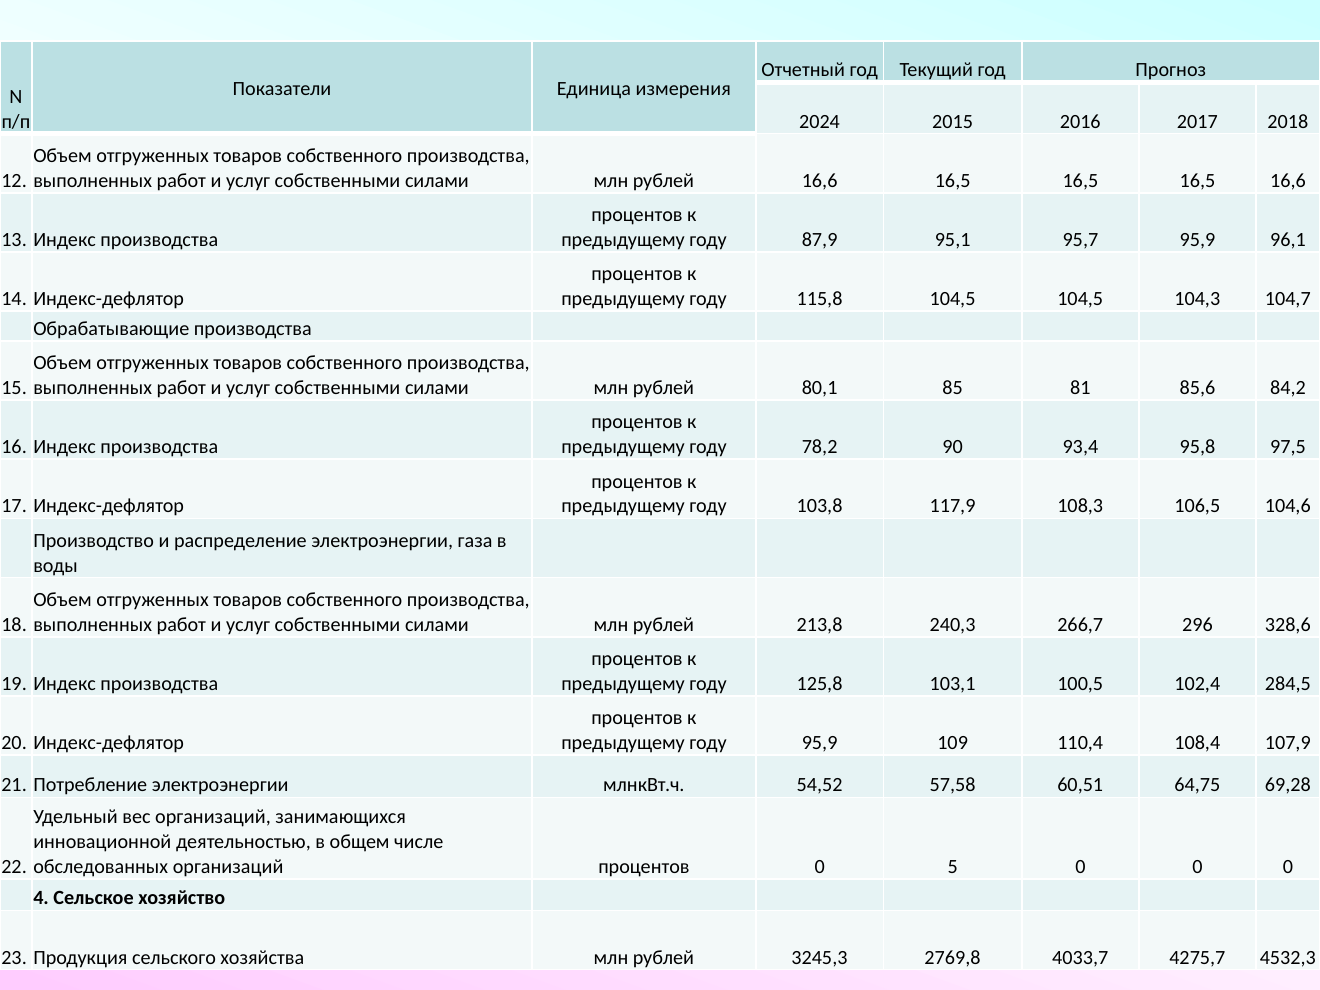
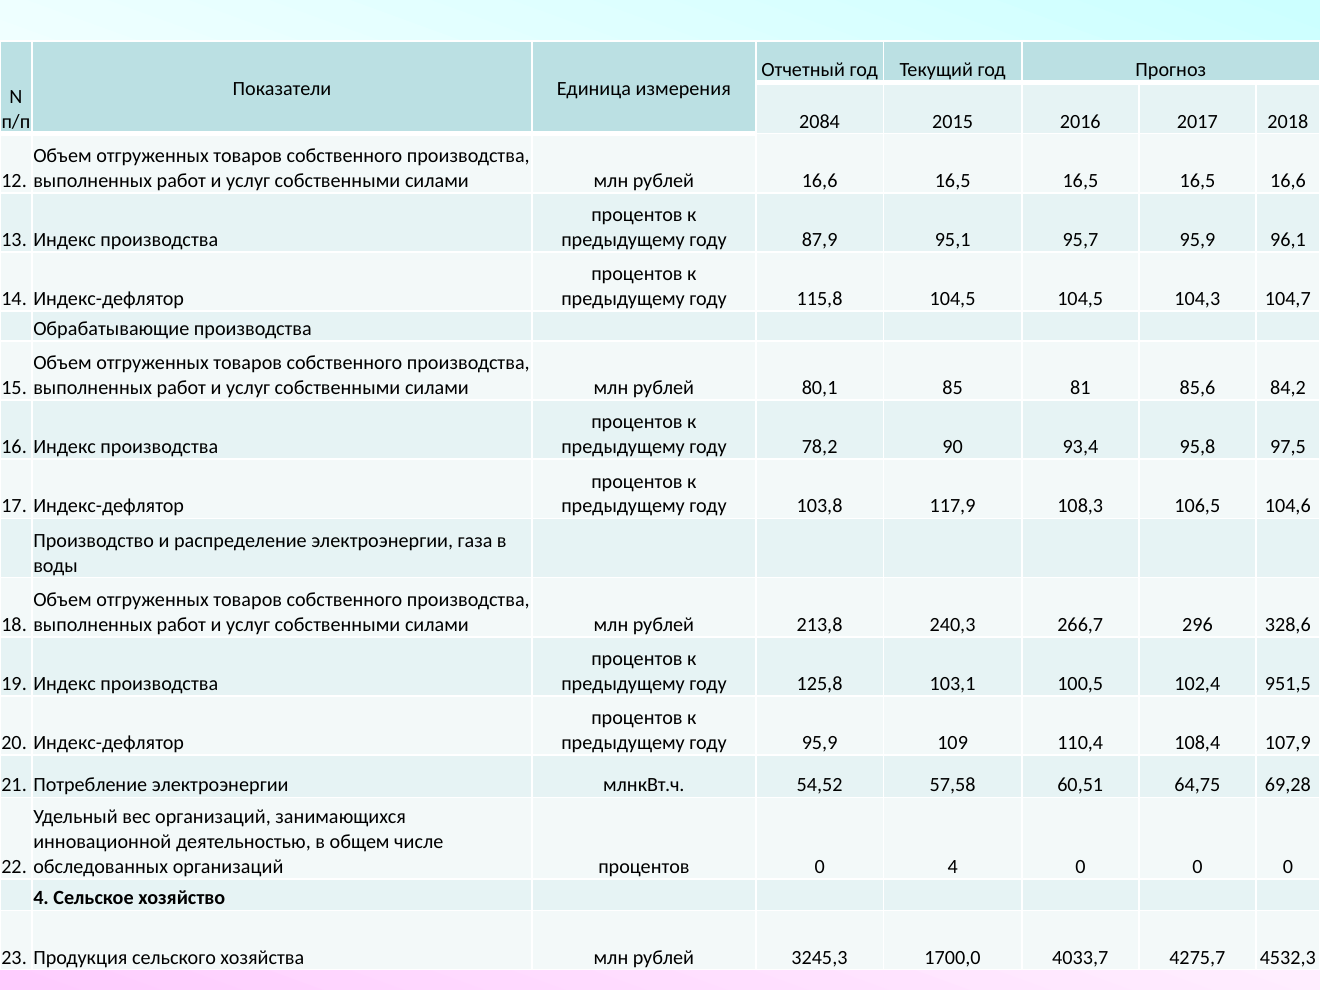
2024: 2024 -> 2084
284,5: 284,5 -> 951,5
процентов 0 5: 5 -> 4
2769,8: 2769,8 -> 1700,0
